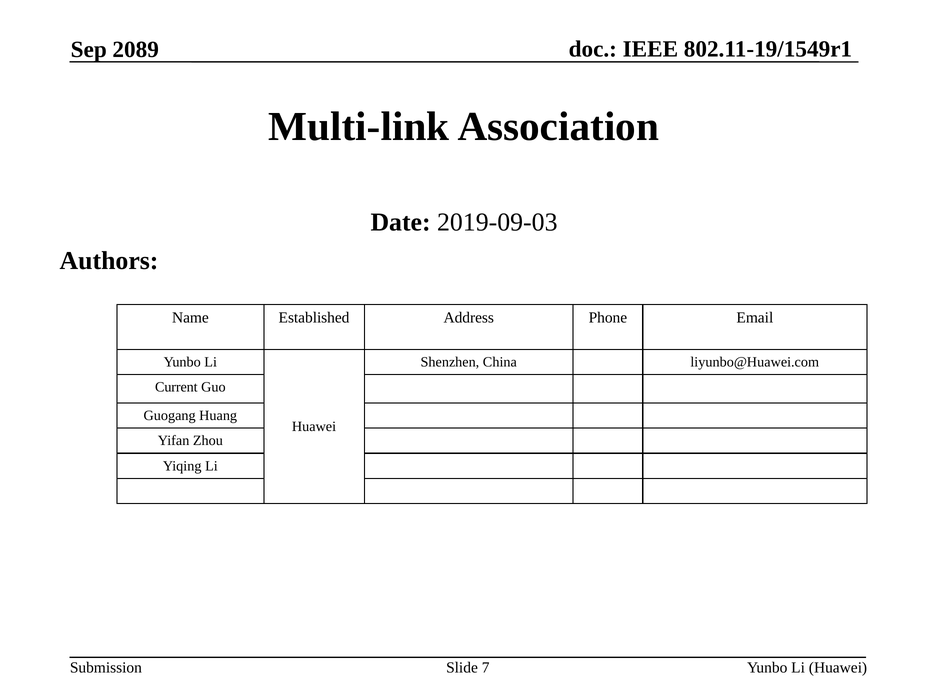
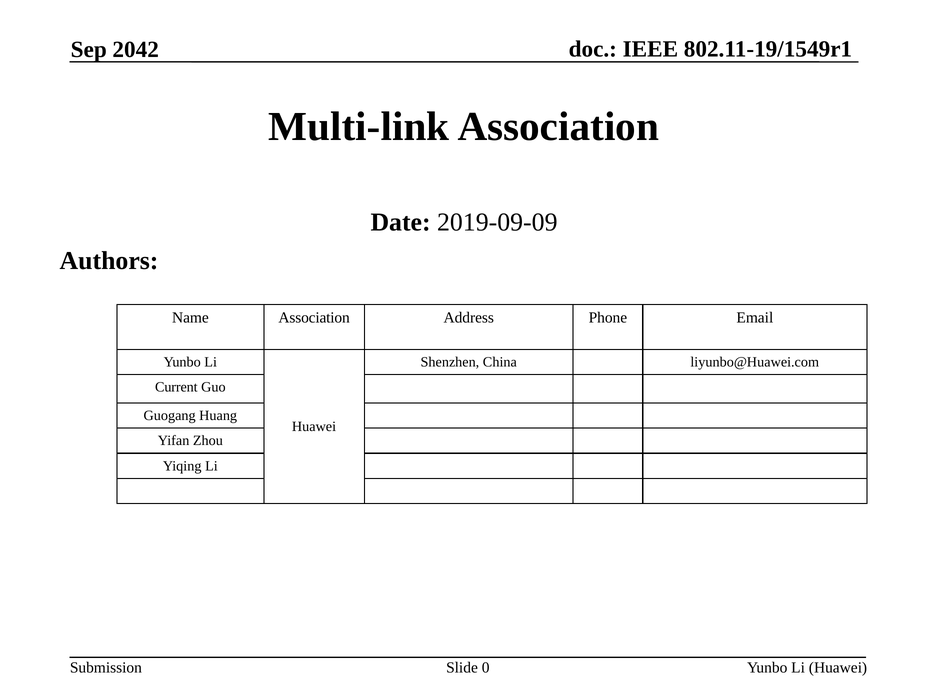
2089: 2089 -> 2042
2019-09-03: 2019-09-03 -> 2019-09-09
Name Established: Established -> Association
7: 7 -> 0
